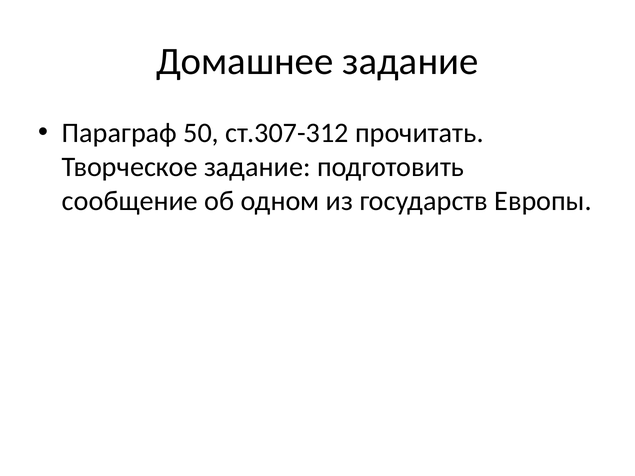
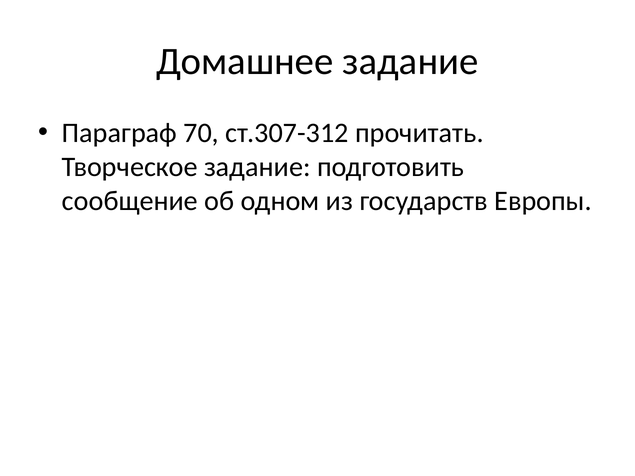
50: 50 -> 70
